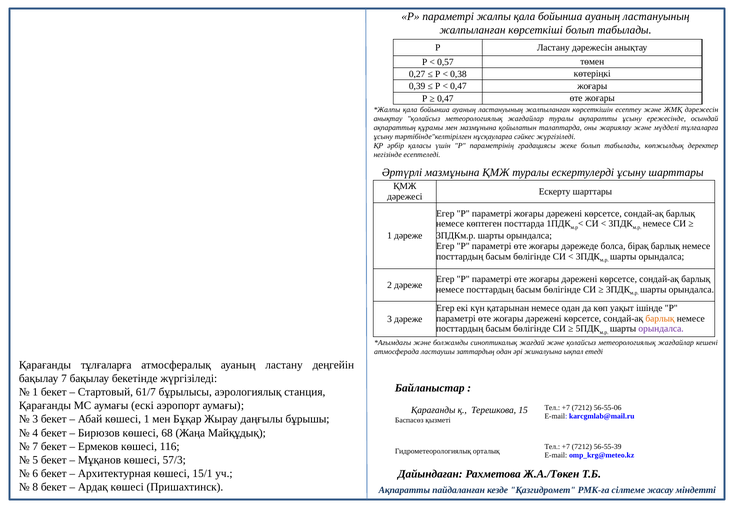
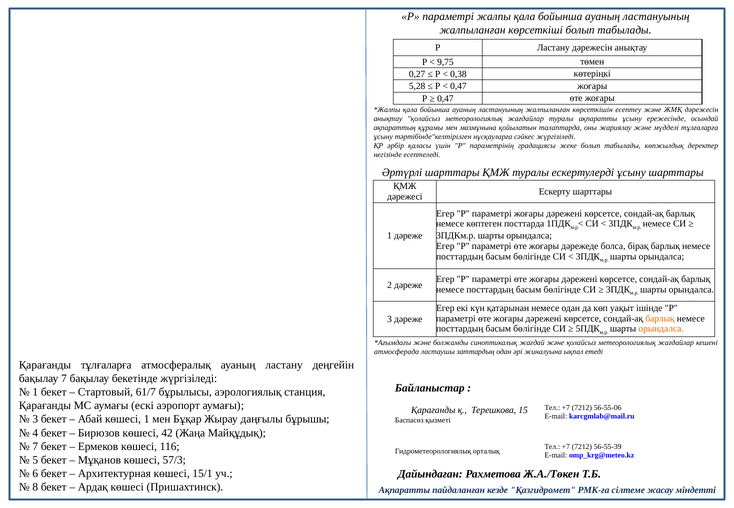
0,57: 0,57 -> 9,75
0,39: 0,39 -> 5,28
Әртүрлі мазмұнына: мазмұнына -> шарттары
орындалса at (661, 329) colour: purple -> orange
68: 68 -> 42
